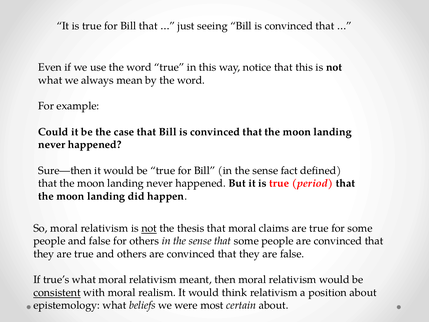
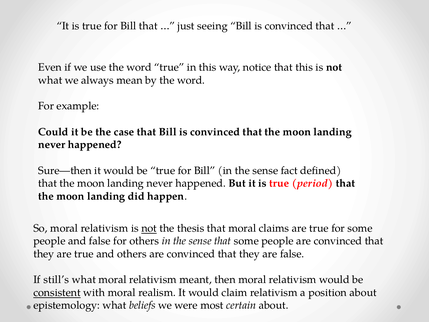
true’s: true’s -> still’s
think: think -> claim
